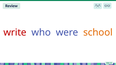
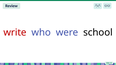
school colour: orange -> black
